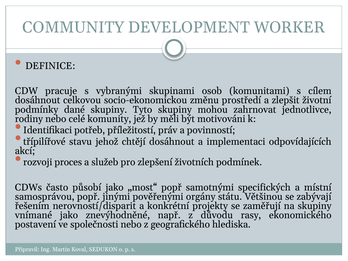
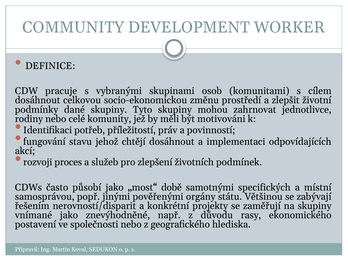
třípilířové: třípilířové -> fungování
„most“ popř: popř -> době
